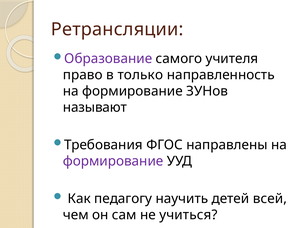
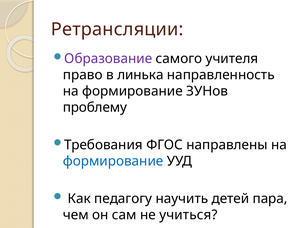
только: только -> линька
называют: называют -> проблему
формирование at (113, 161) colour: purple -> blue
всей: всей -> пара
